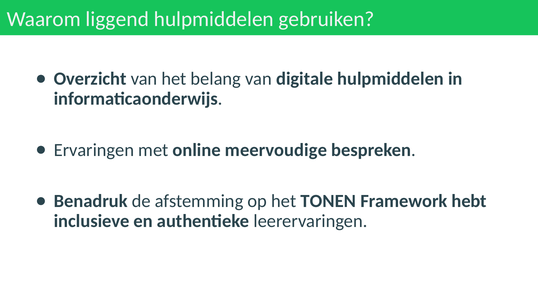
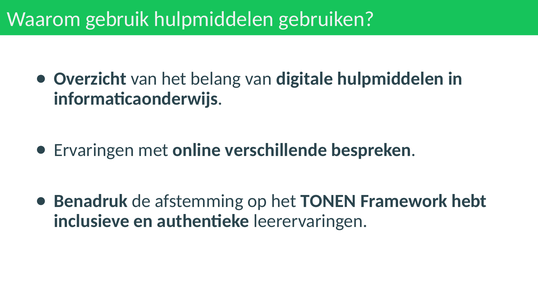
liggend: liggend -> gebruik
meervoudige: meervoudige -> verschillende
